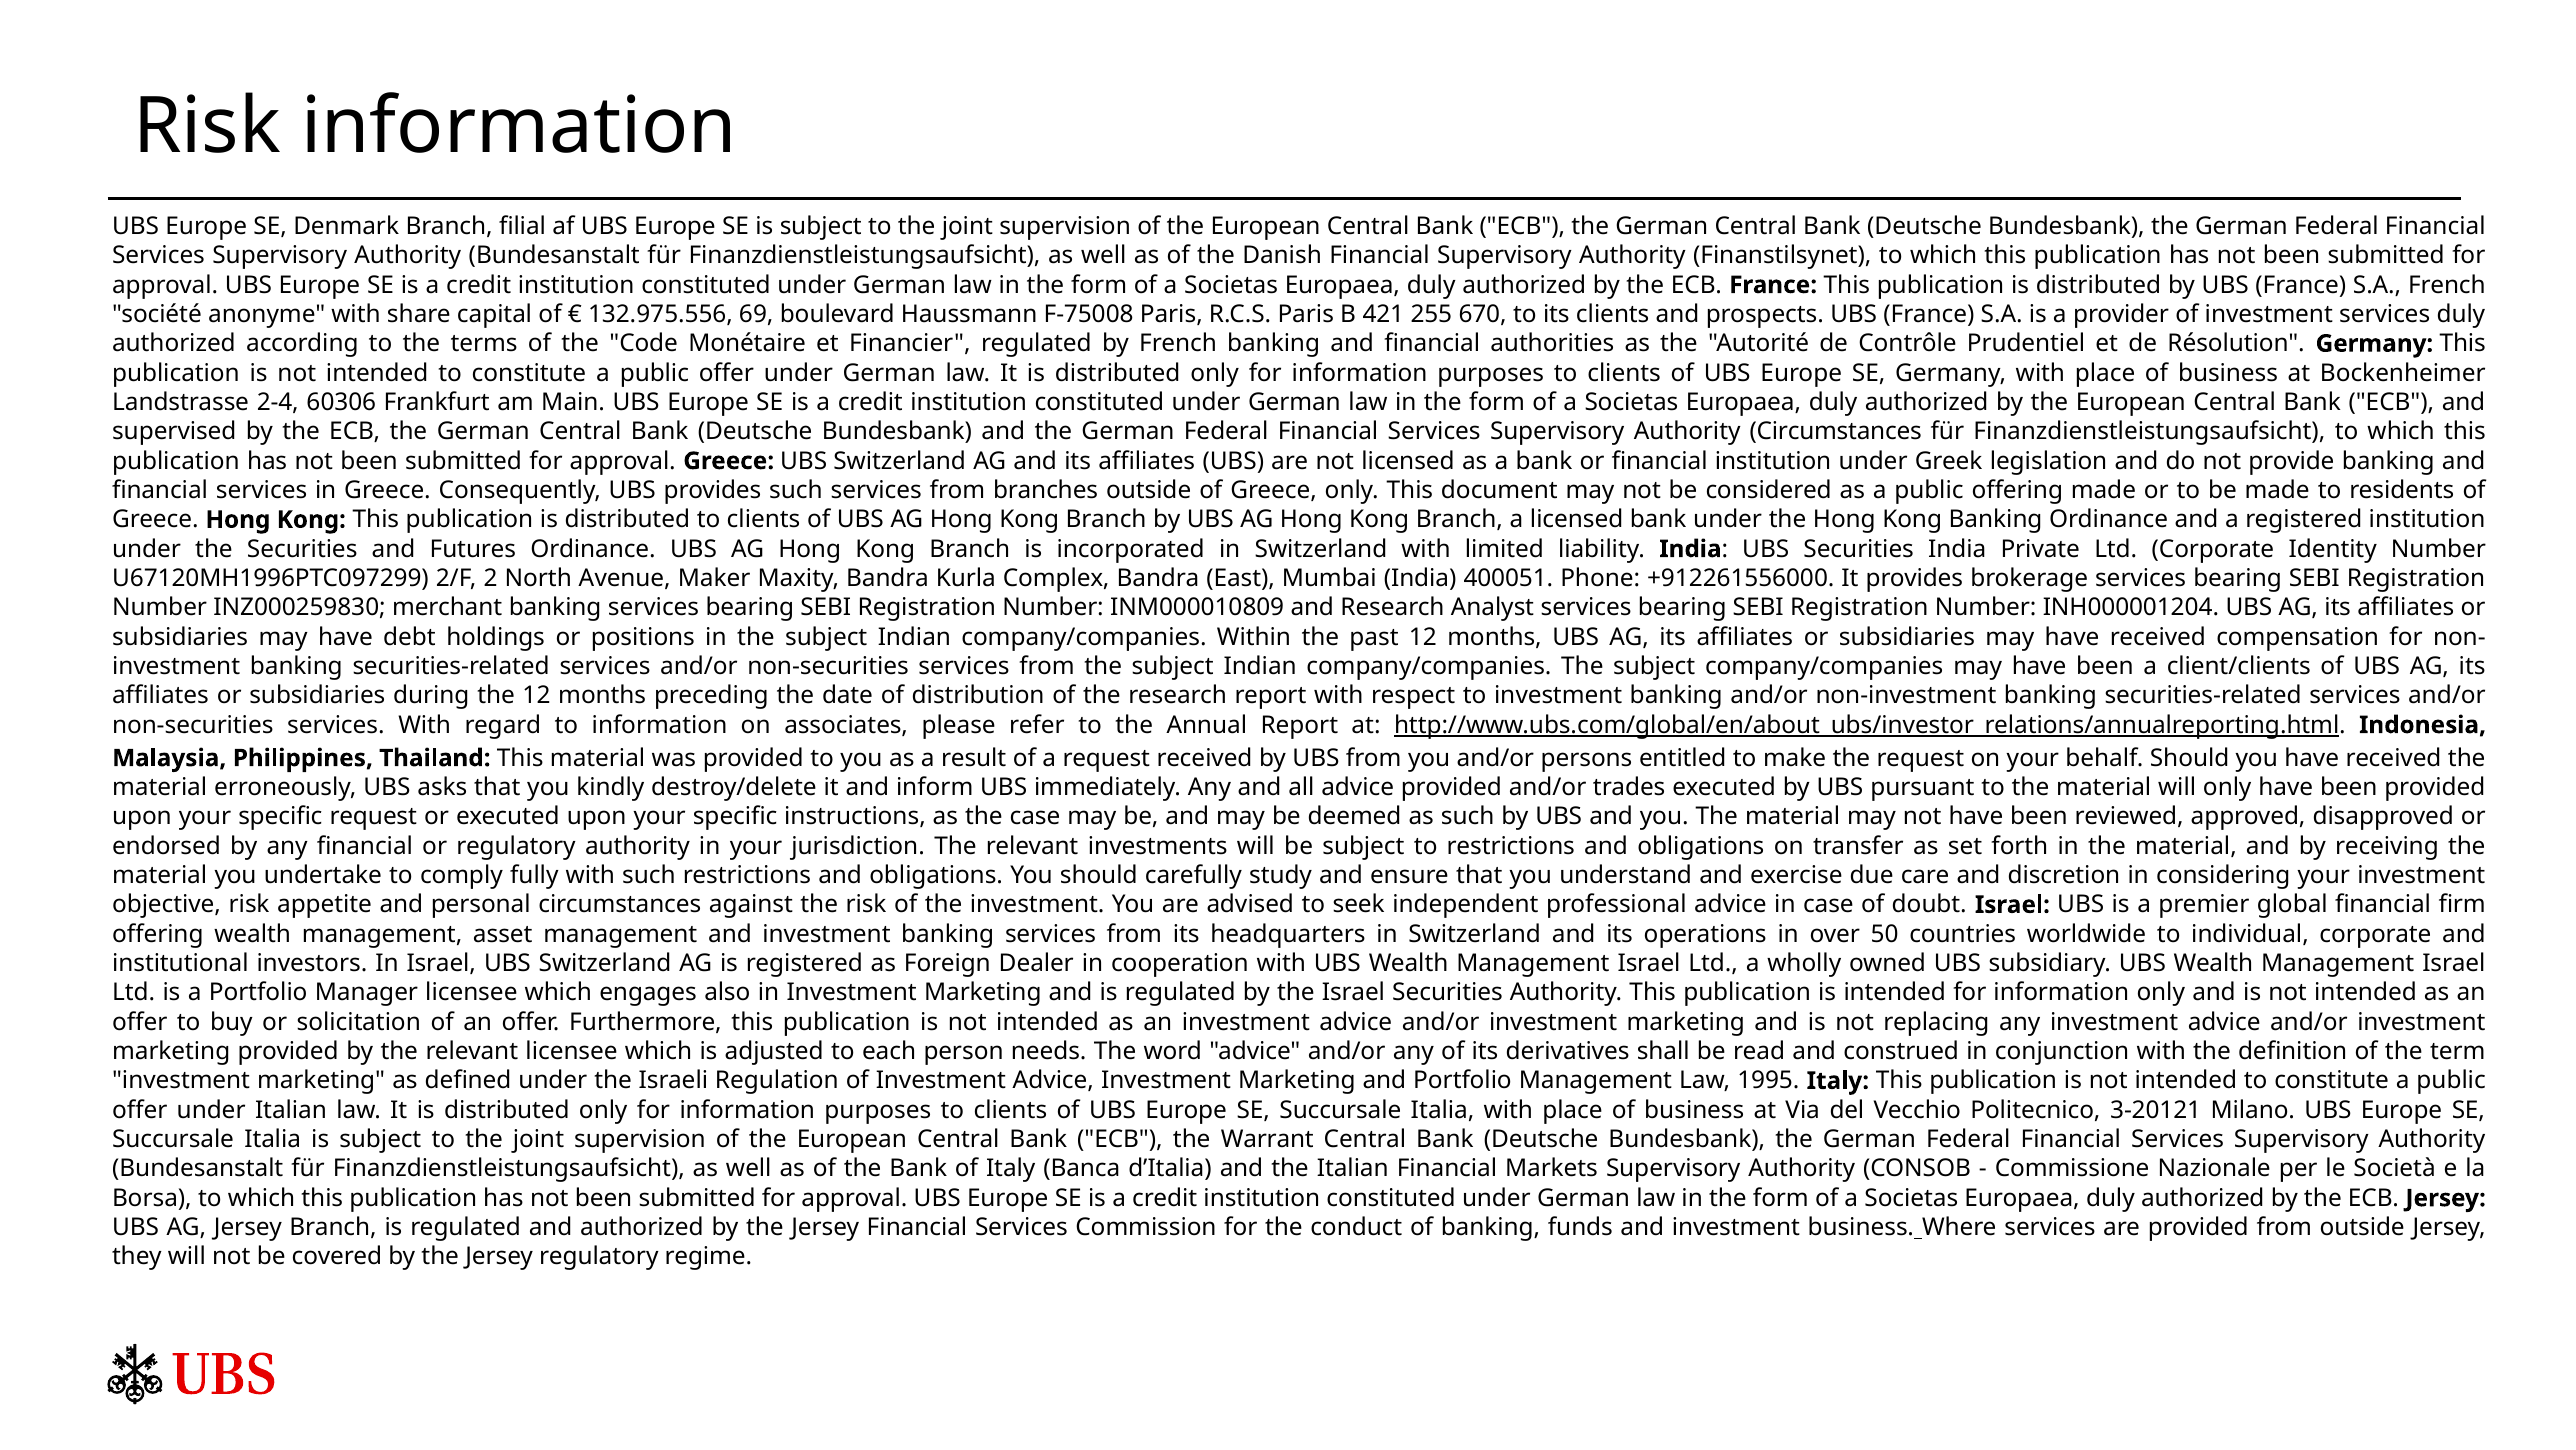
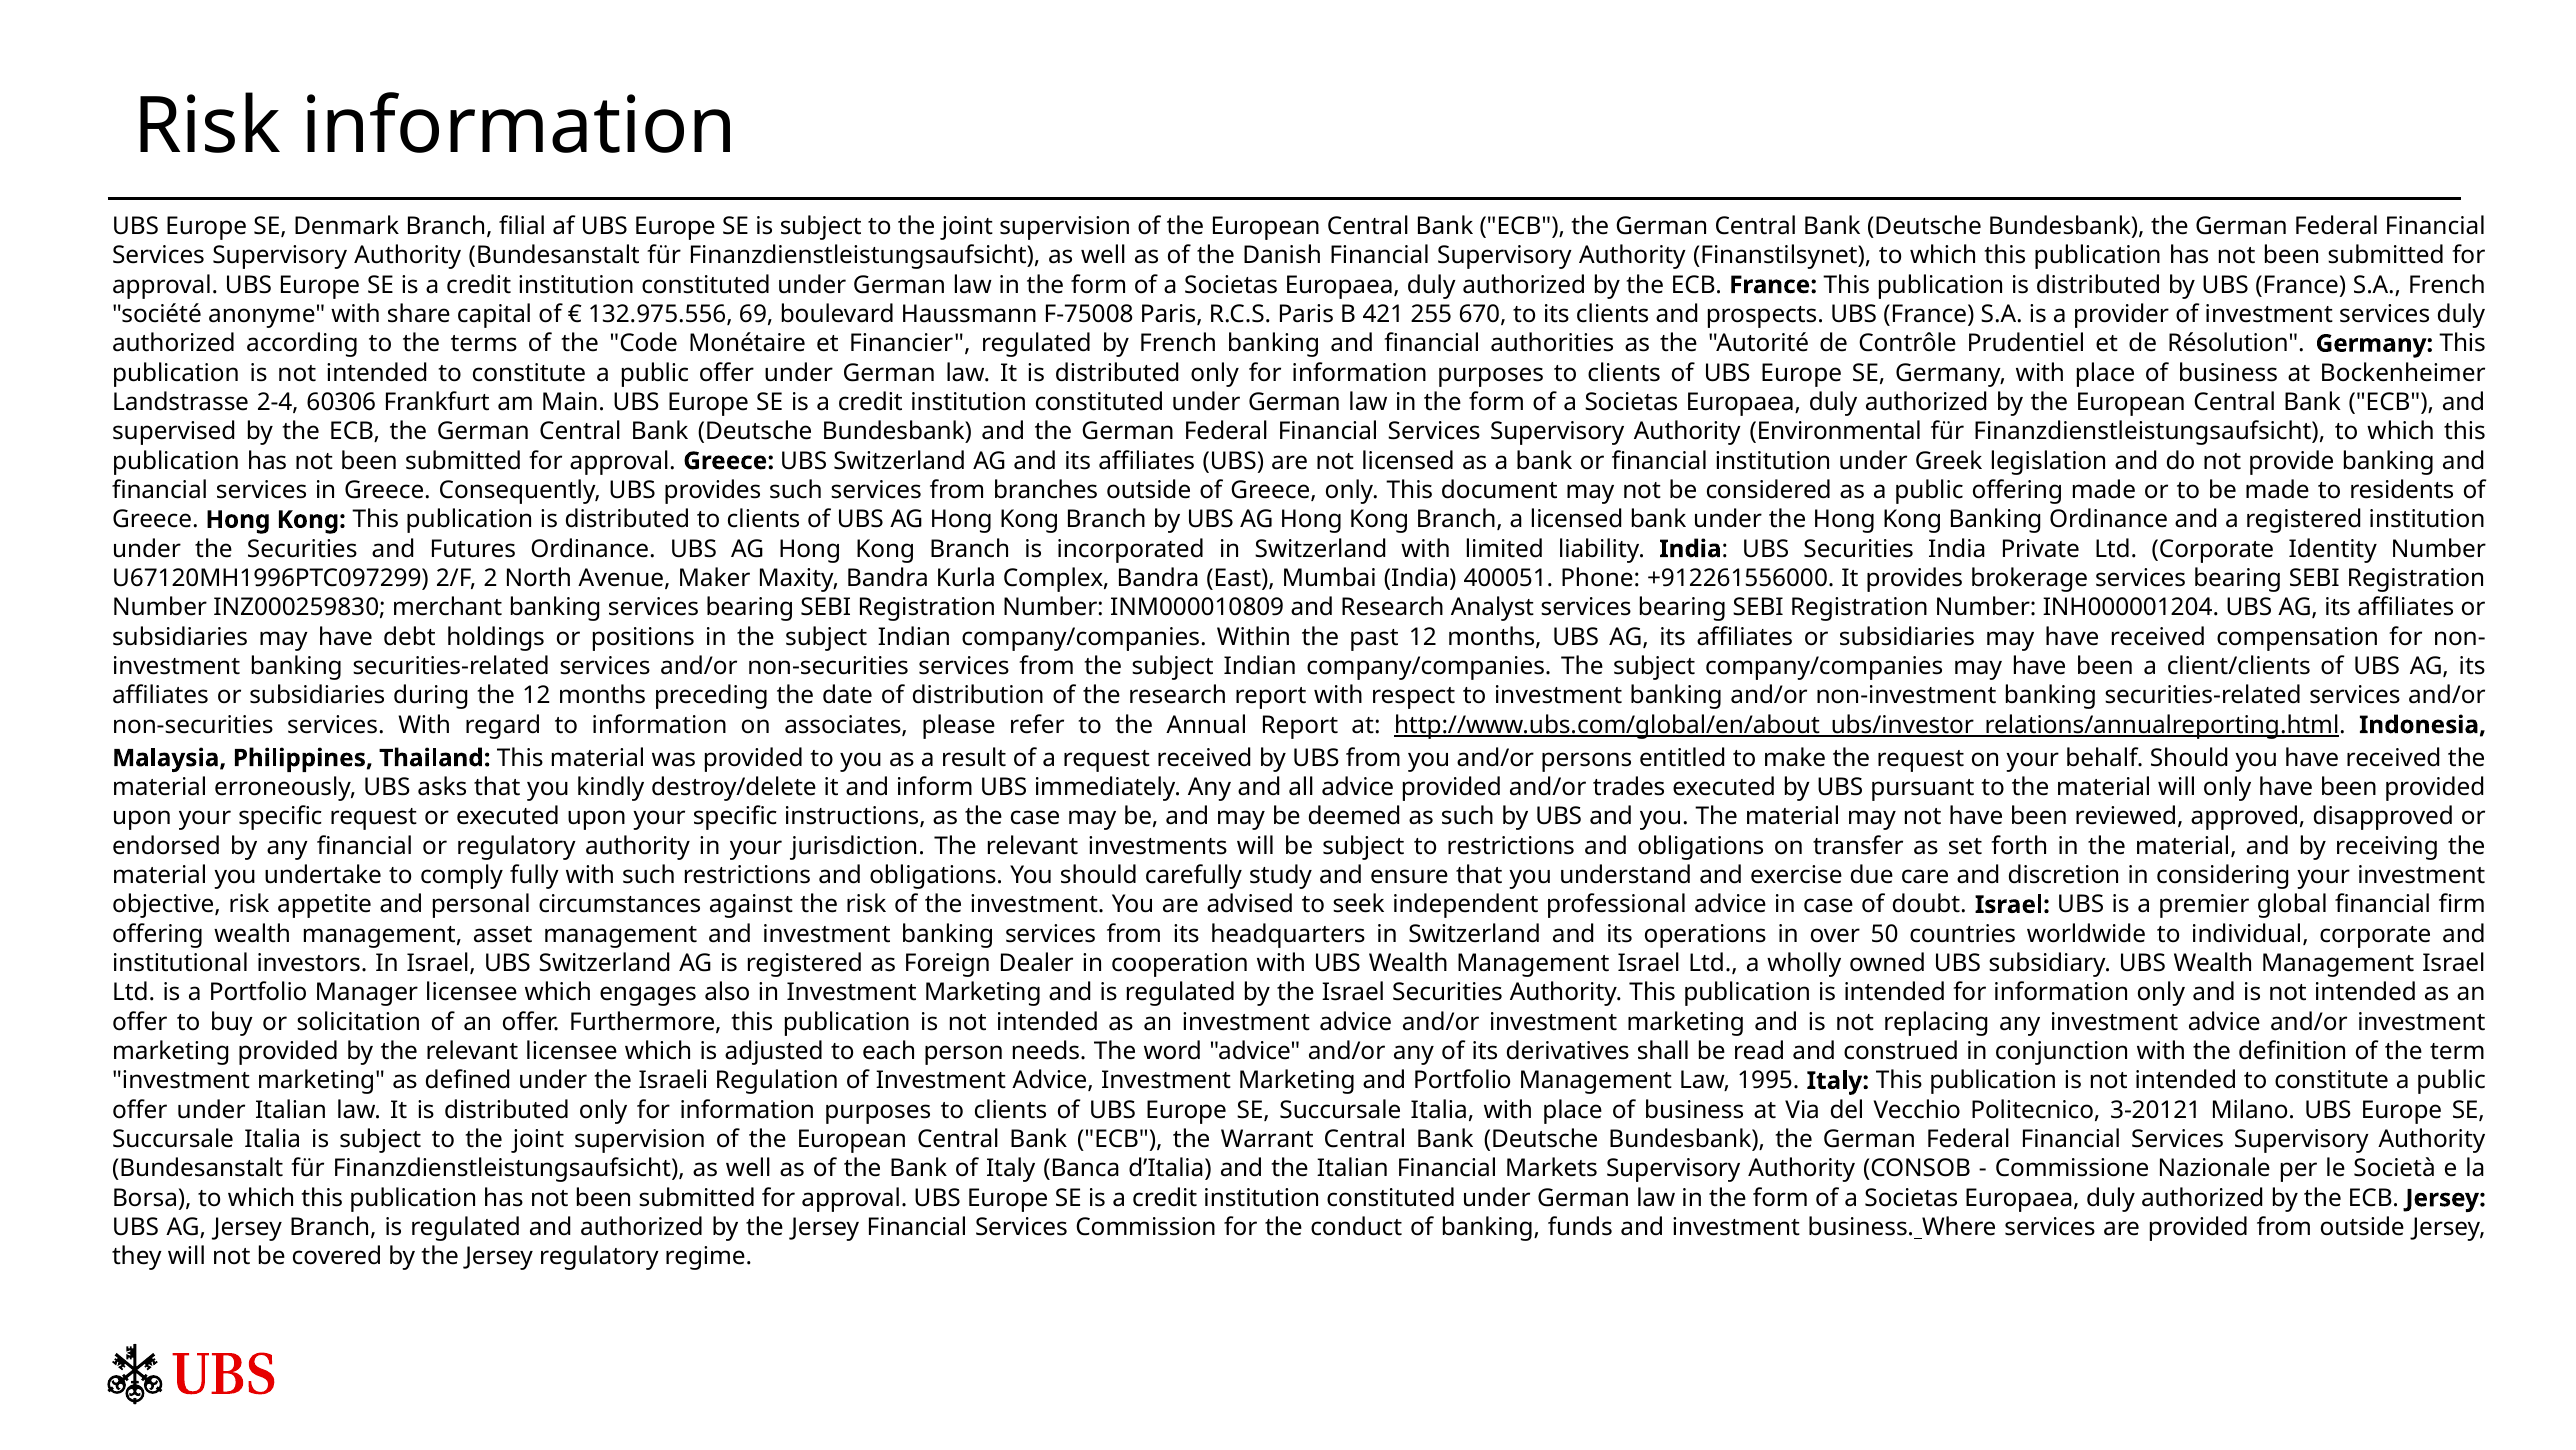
Authority Circumstances: Circumstances -> Environmental
